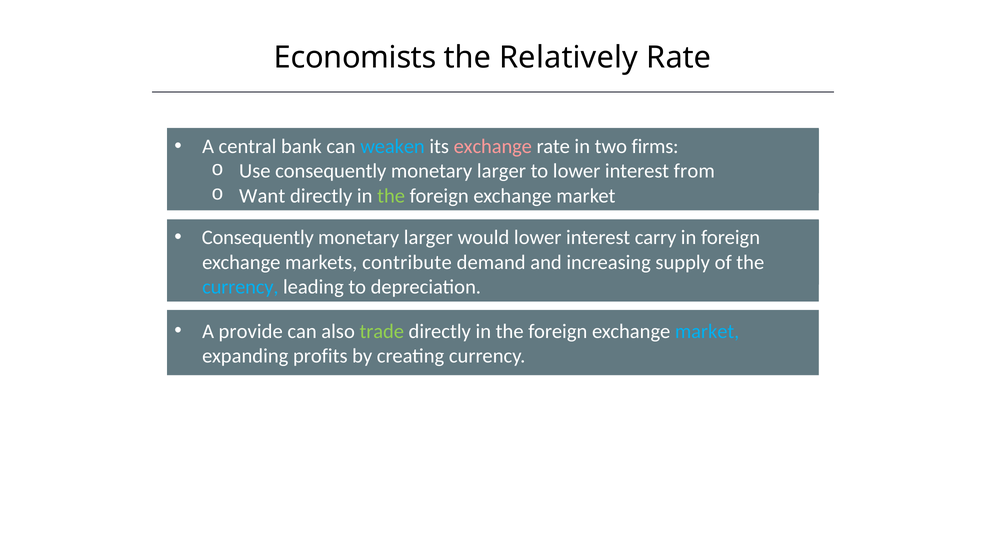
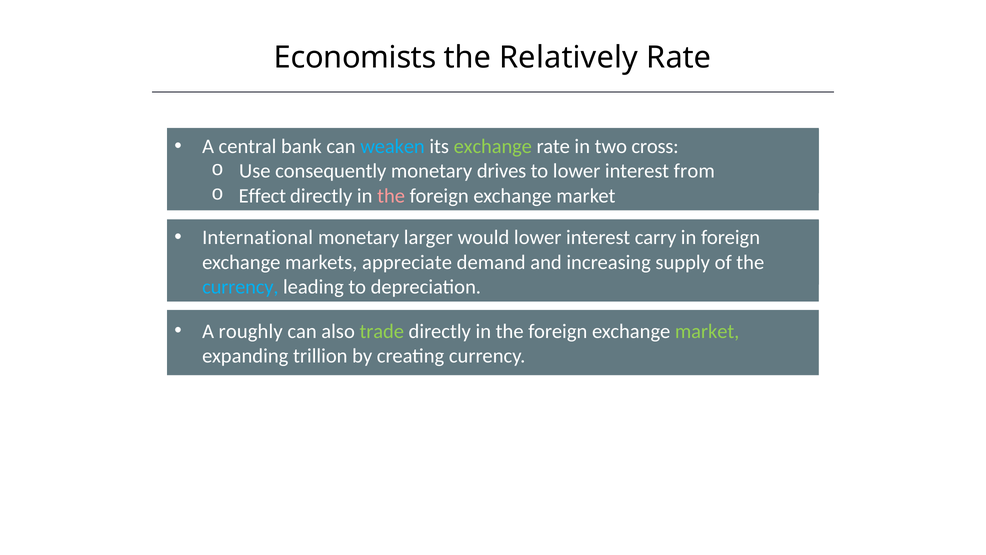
exchange at (493, 146) colour: pink -> light green
firms: firms -> cross
larger at (501, 171): larger -> drives
Want: Want -> Effect
the at (391, 196) colour: light green -> pink
Consequently at (258, 237): Consequently -> International
contribute: contribute -> appreciate
provide: provide -> roughly
market at (707, 331) colour: light blue -> light green
profits: profits -> trillion
